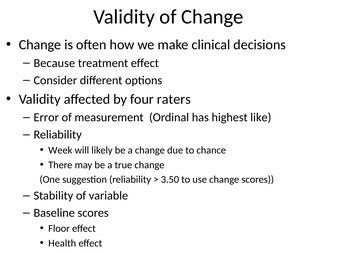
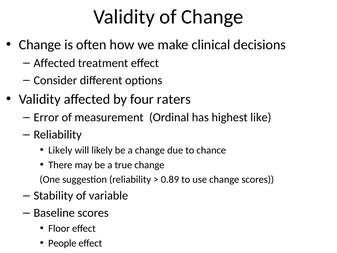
Because at (54, 63): Because -> Affected
Week at (60, 150): Week -> Likely
3.50: 3.50 -> 0.89
Health: Health -> People
